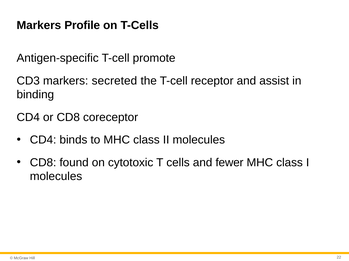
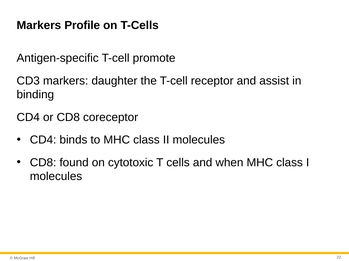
secreted: secreted -> daughter
fewer: fewer -> when
